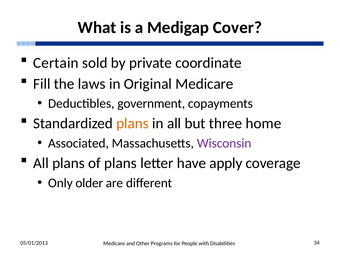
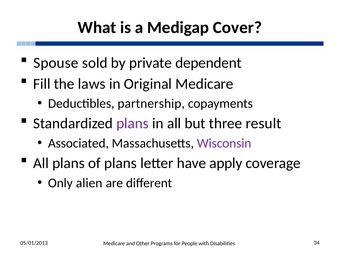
Certain: Certain -> Spouse
coordinate: coordinate -> dependent
government: government -> partnership
plans at (133, 123) colour: orange -> purple
home: home -> result
older: older -> alien
